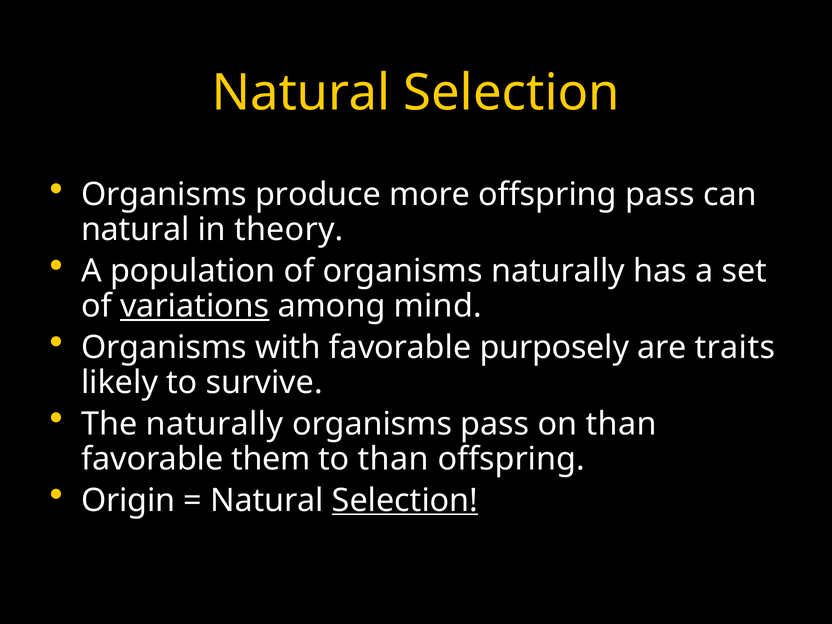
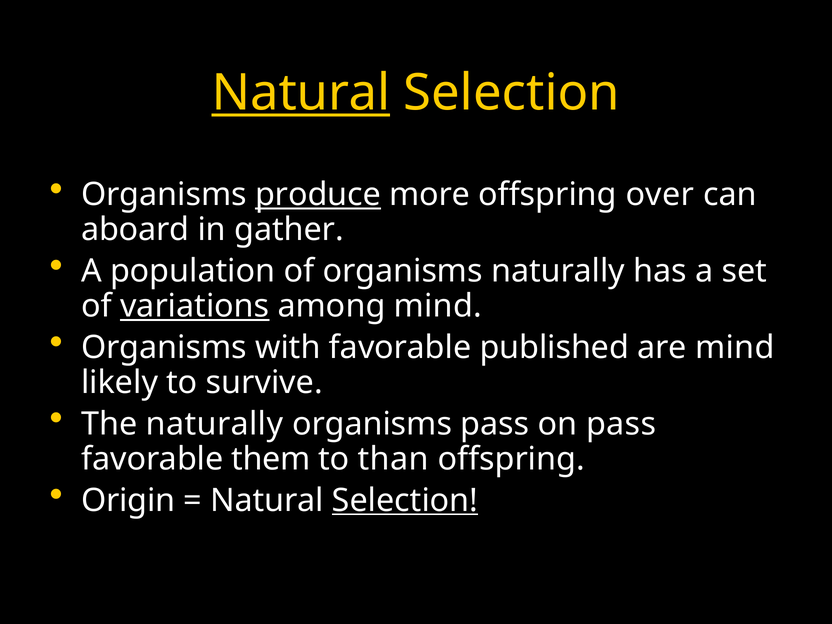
Natural at (301, 93) underline: none -> present
produce underline: none -> present
offspring pass: pass -> over
natural at (135, 230): natural -> aboard
theory: theory -> gather
purposely: purposely -> published
are traits: traits -> mind
on than: than -> pass
